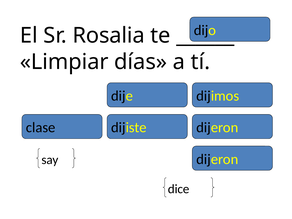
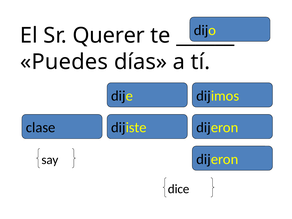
Rosalia: Rosalia -> Querer
Limpiar: Limpiar -> Puedes
